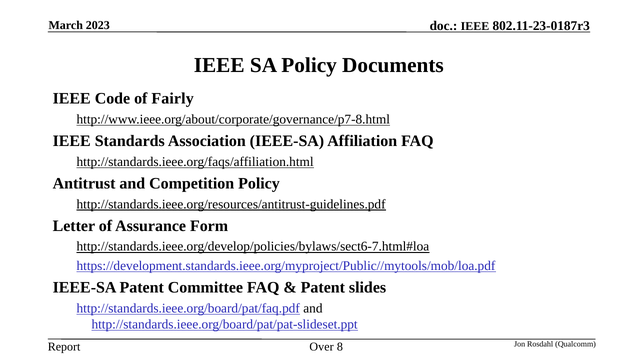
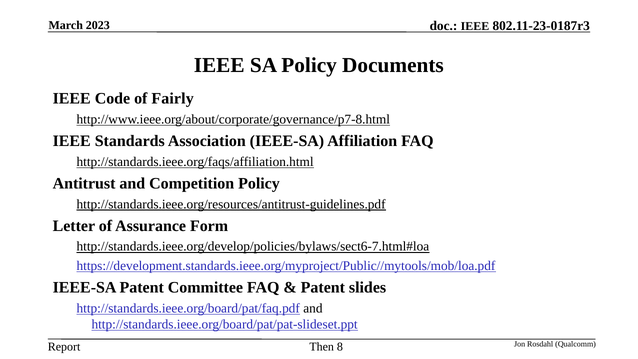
Over: Over -> Then
